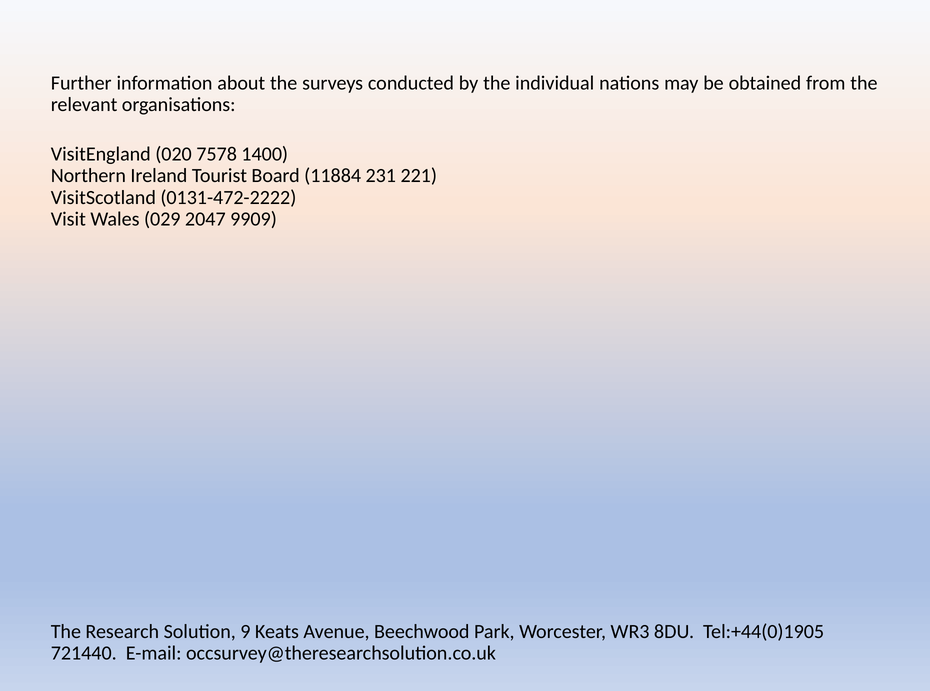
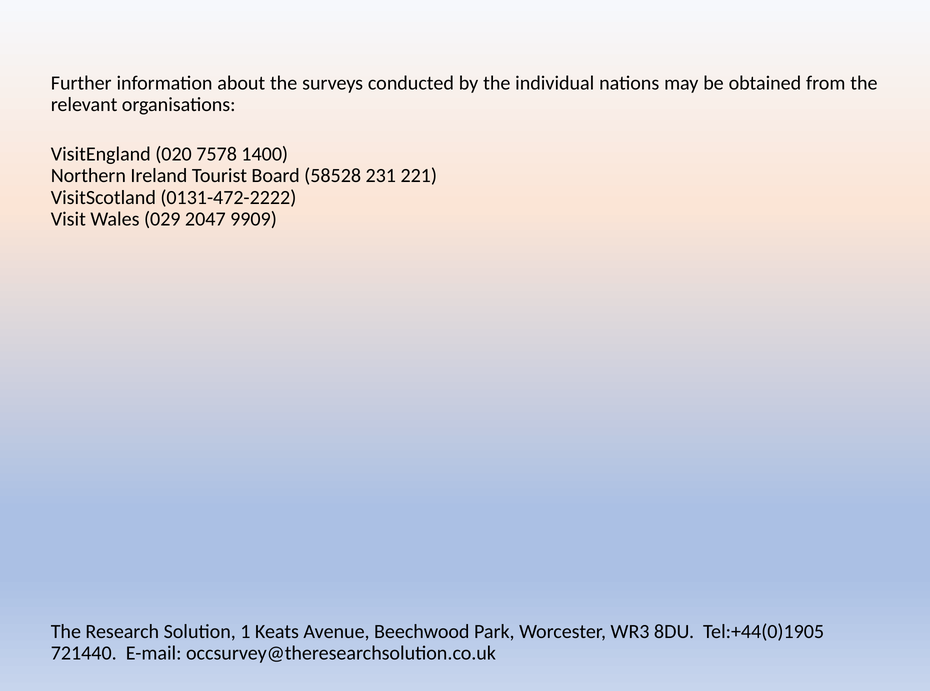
11884: 11884 -> 58528
9: 9 -> 1
